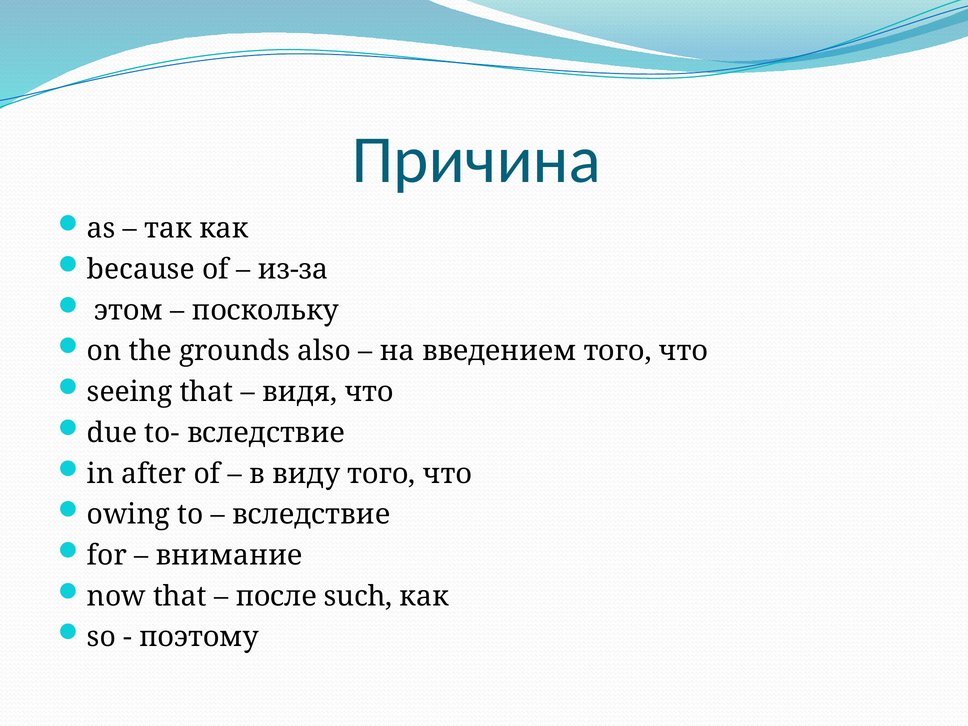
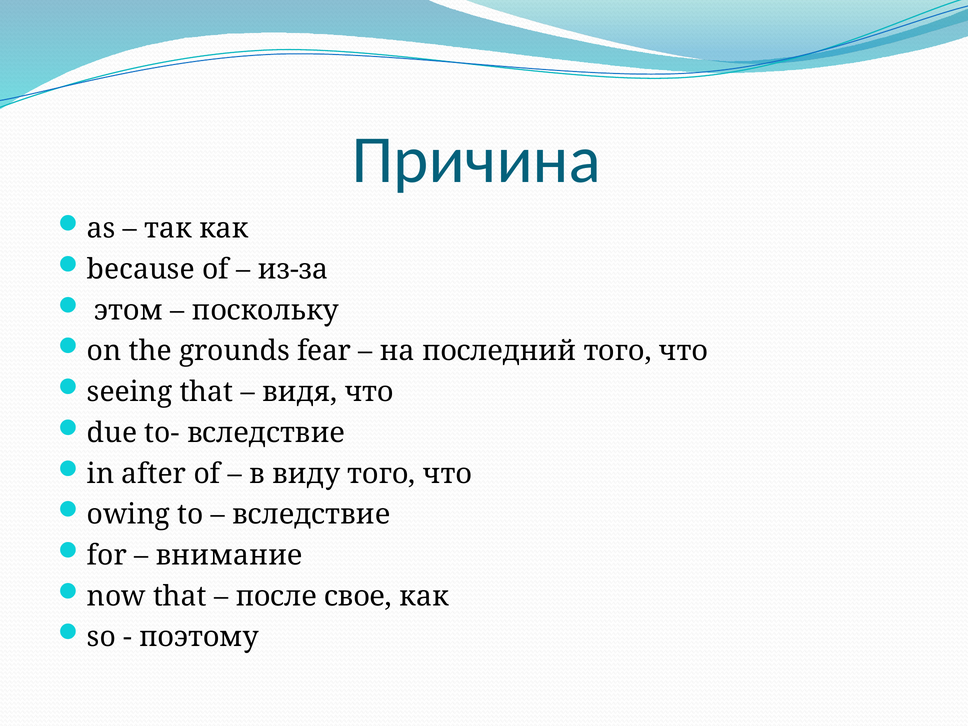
also: also -> fear
введением: введением -> последний
such: such -> свое
